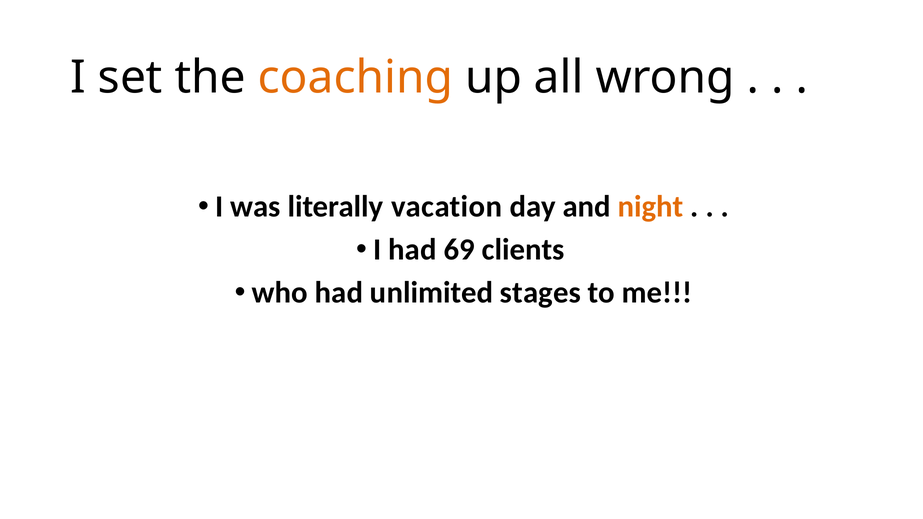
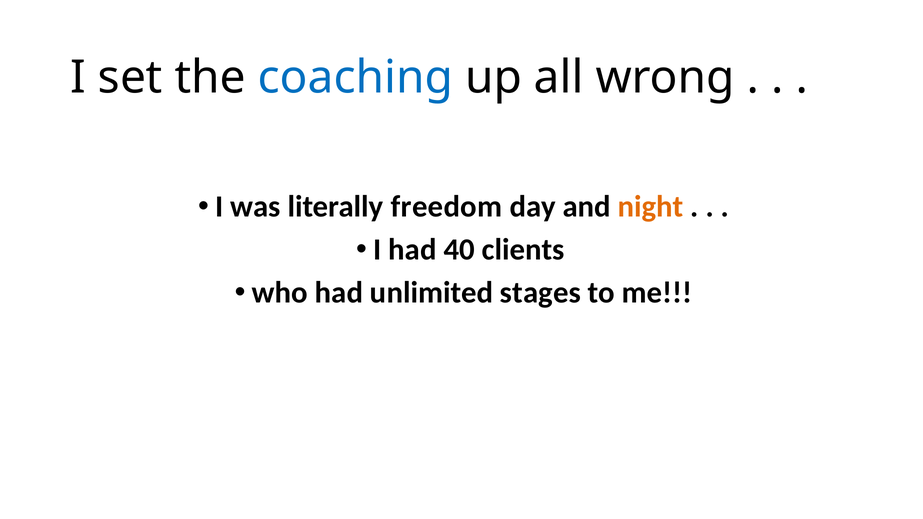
coaching colour: orange -> blue
vacation: vacation -> freedom
69: 69 -> 40
